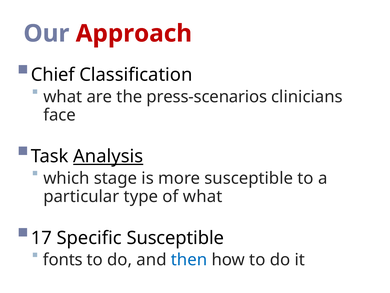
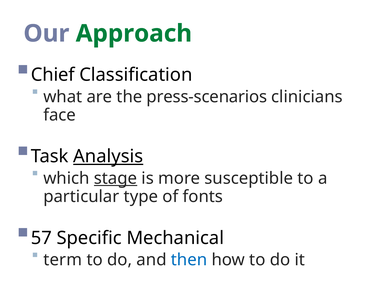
Approach colour: red -> green
stage underline: none -> present
of what: what -> fonts
17: 17 -> 57
Specific Susceptible: Susceptible -> Mechanical
fonts: fonts -> term
